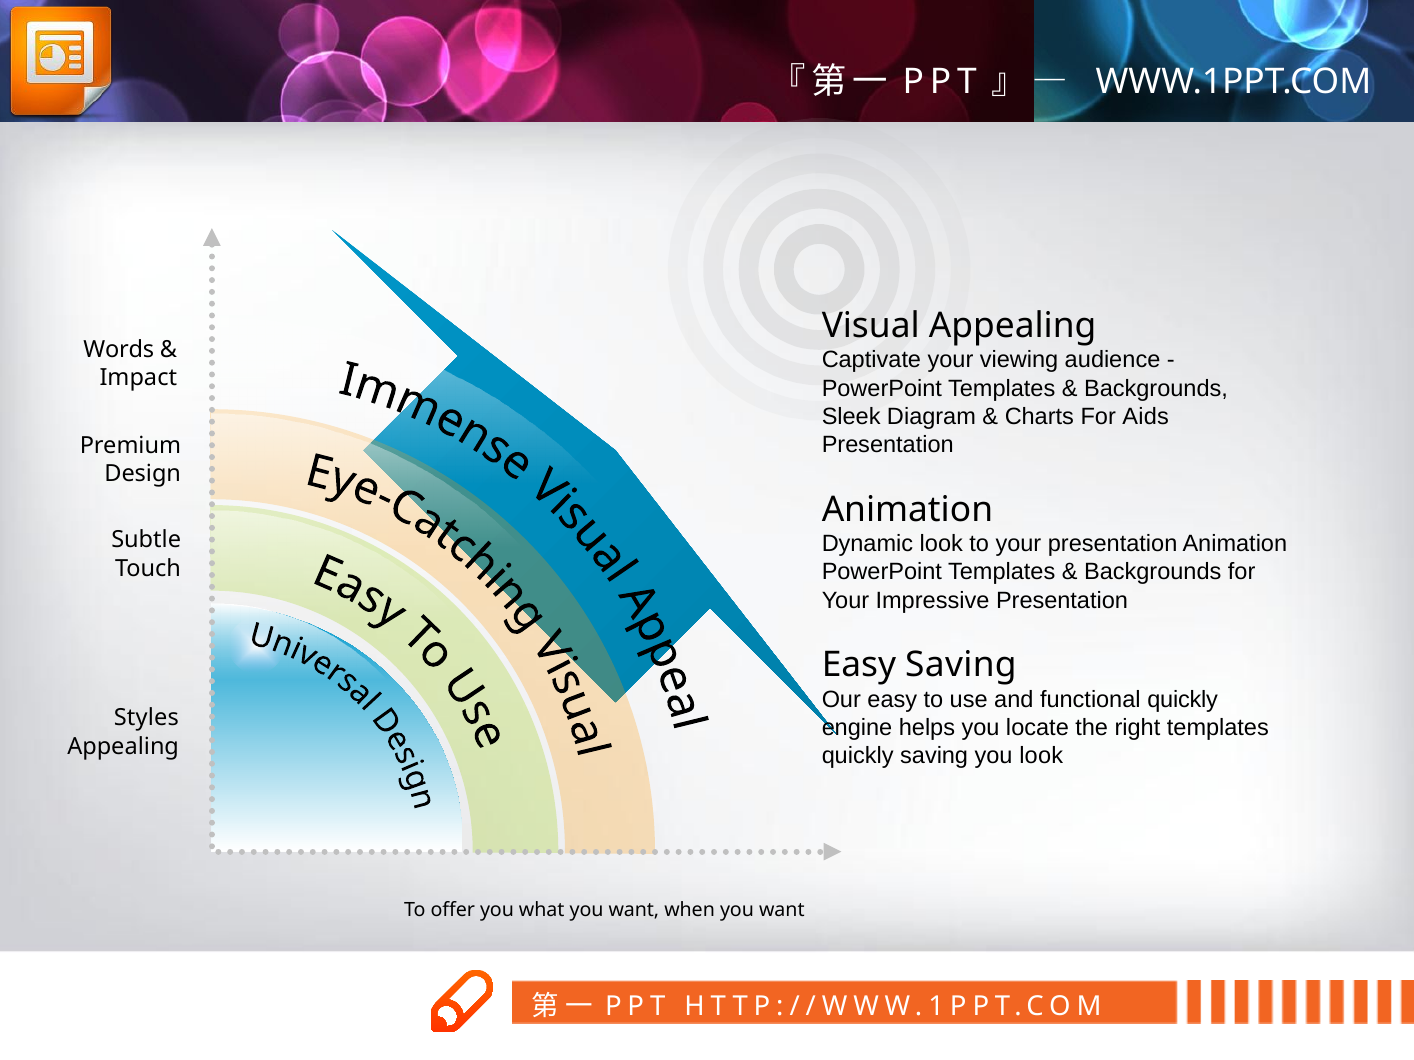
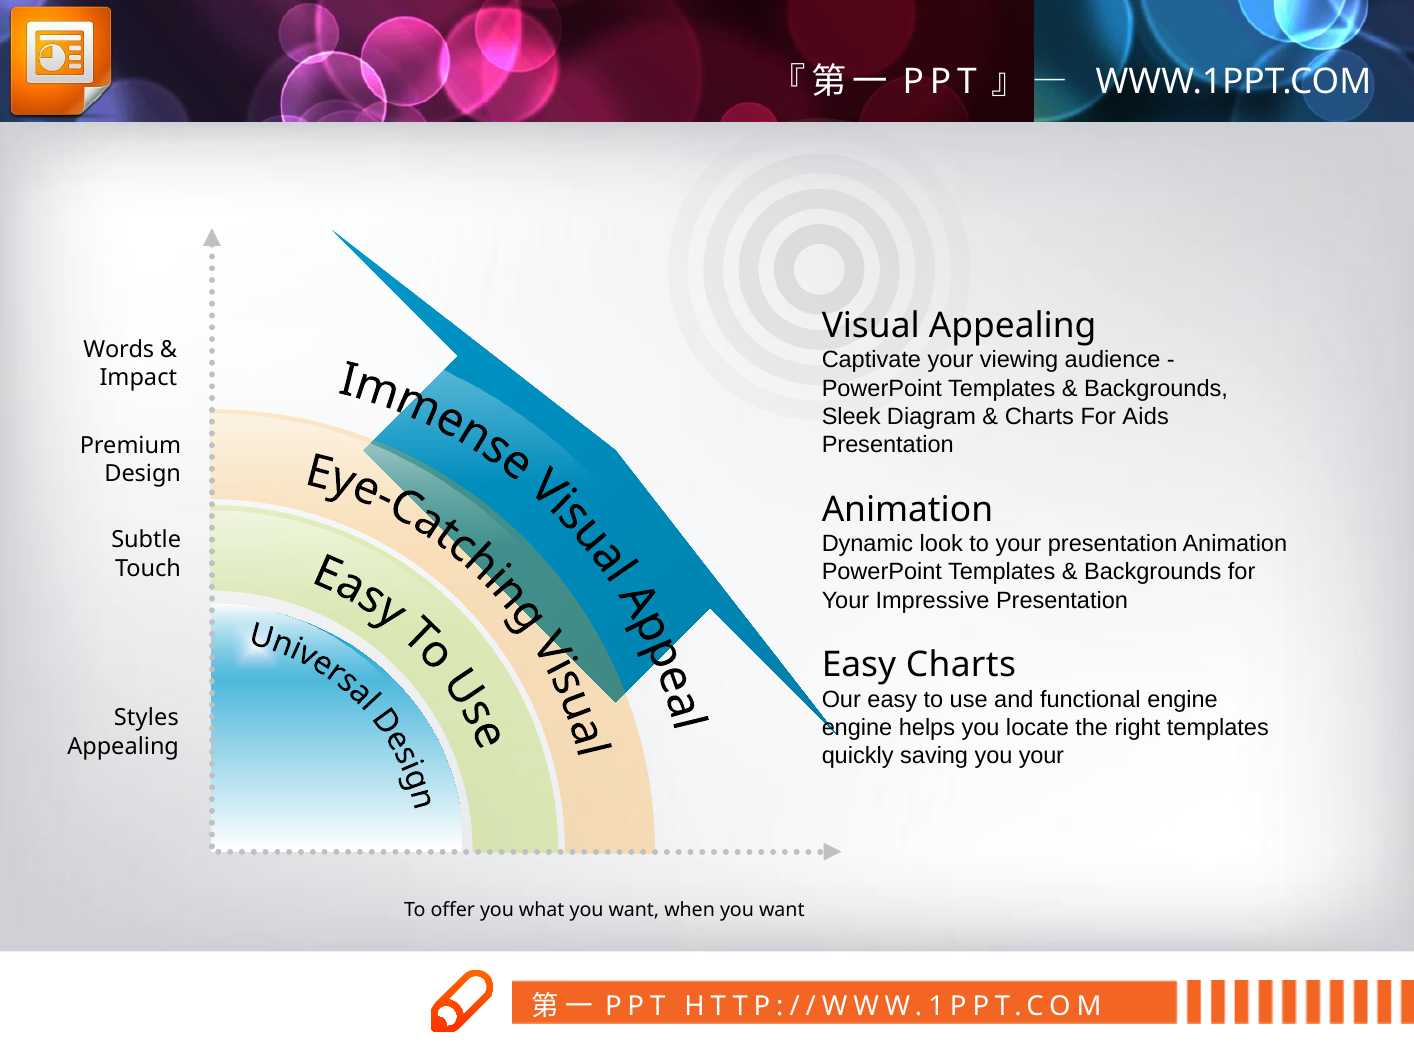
Easy Saving: Saving -> Charts
functional quickly: quickly -> engine
you look: look -> your
